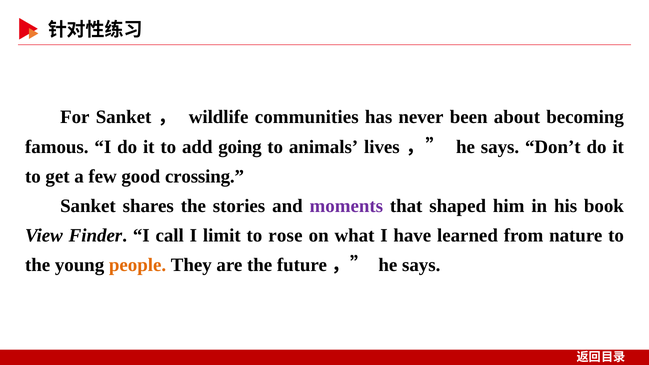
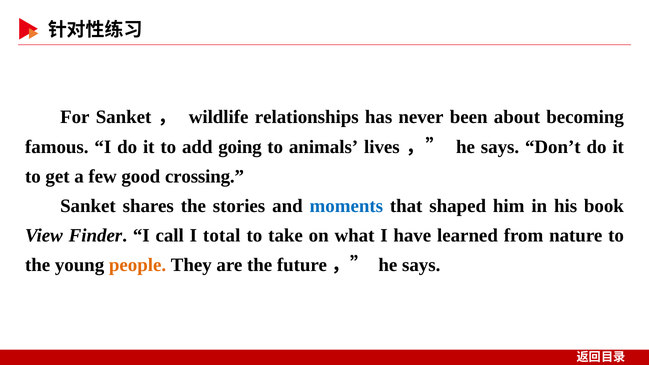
communities: communities -> relationships
moments colour: purple -> blue
limit: limit -> total
rose: rose -> take
